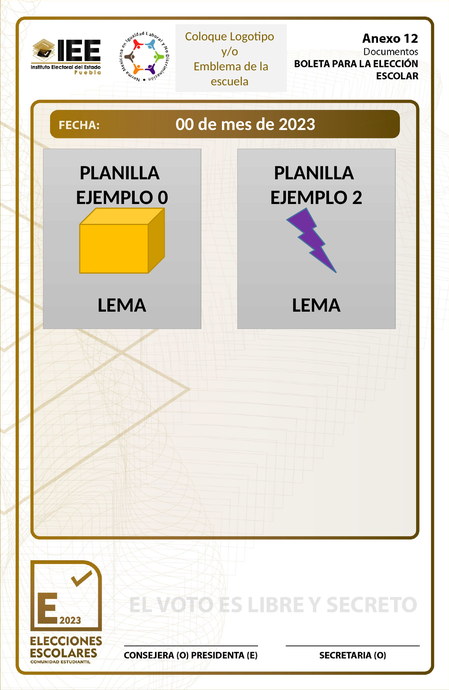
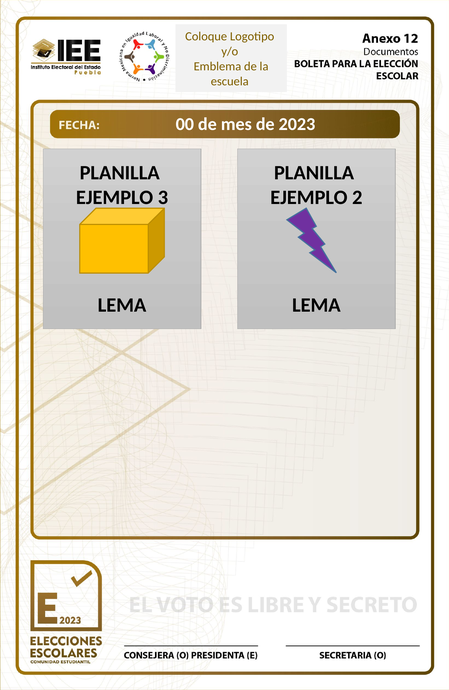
0: 0 -> 3
